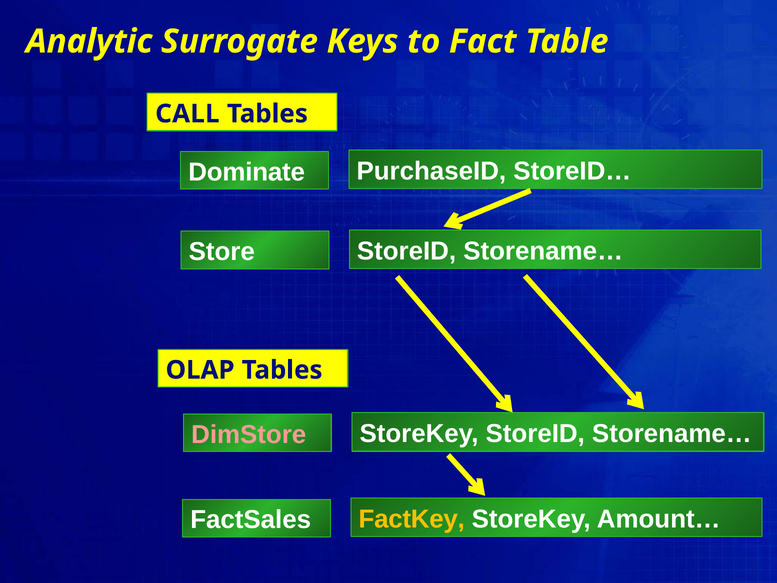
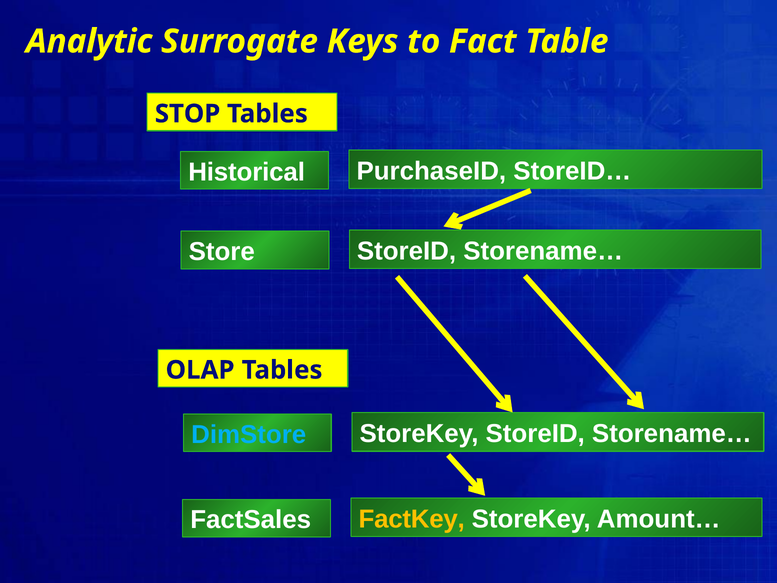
CALL: CALL -> STOP
Dominate: Dominate -> Historical
DimStore colour: pink -> light blue
